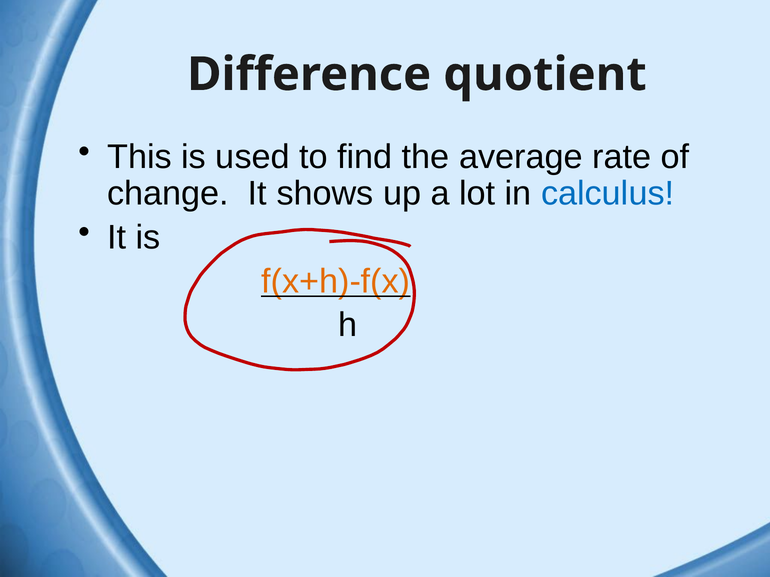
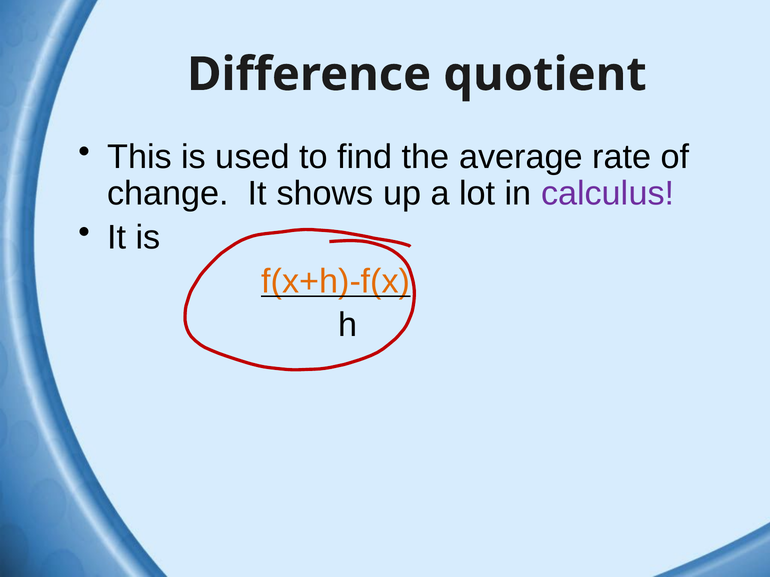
calculus colour: blue -> purple
